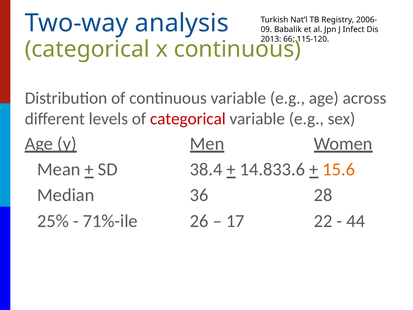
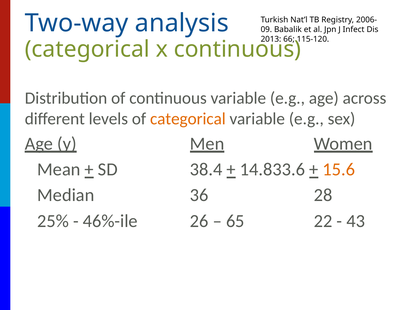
categorical at (188, 119) colour: red -> orange
71%-ile: 71%-ile -> 46%-ile
17: 17 -> 65
44: 44 -> 43
